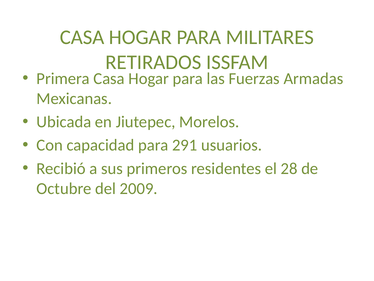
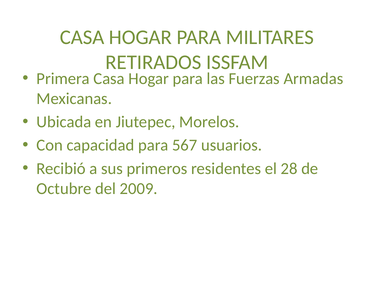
291: 291 -> 567
